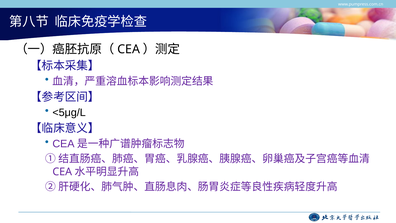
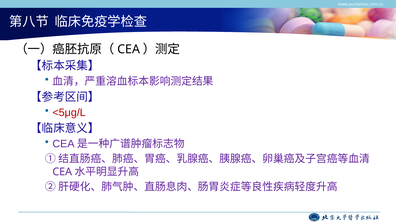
<5μg/L colour: black -> red
